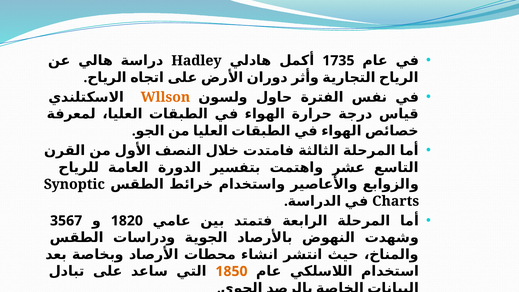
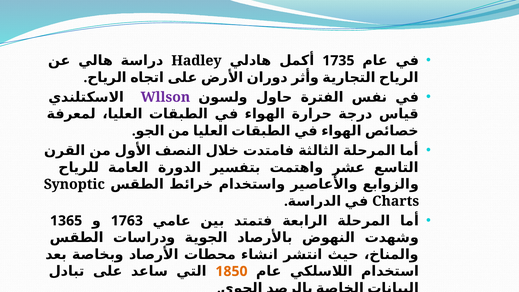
Wllson colour: orange -> purple
3567: 3567 -> 1365
1820: 1820 -> 1763
